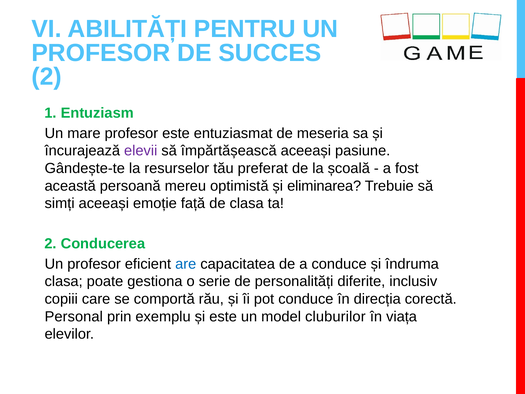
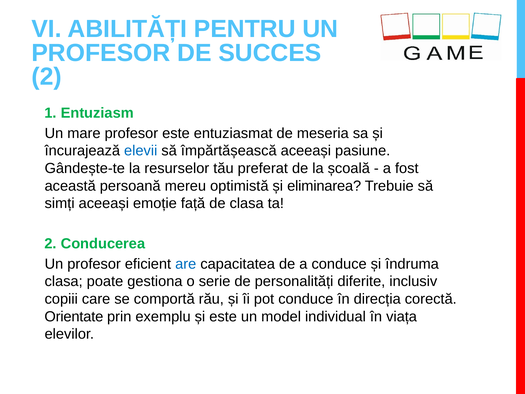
elevii colour: purple -> blue
Personal: Personal -> Orientate
cluburilor: cluburilor -> individual
